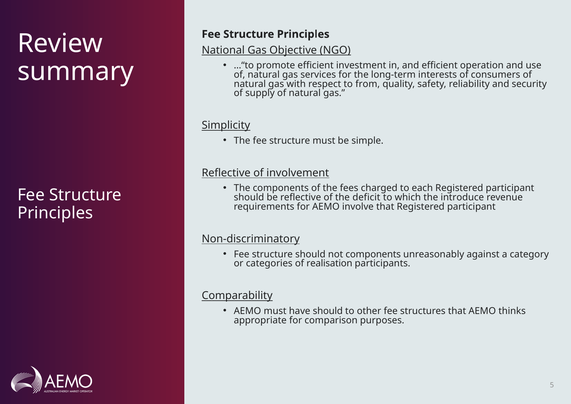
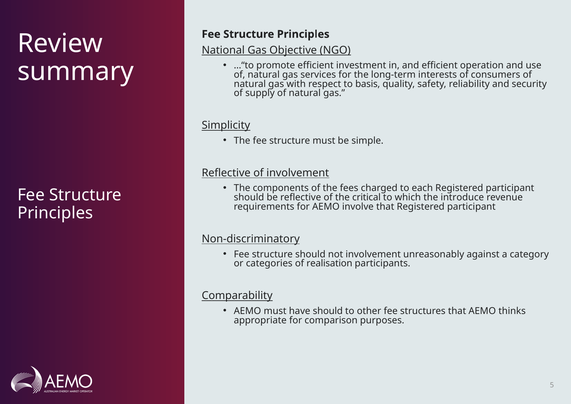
from: from -> basis
deficit: deficit -> critical
not components: components -> involvement
